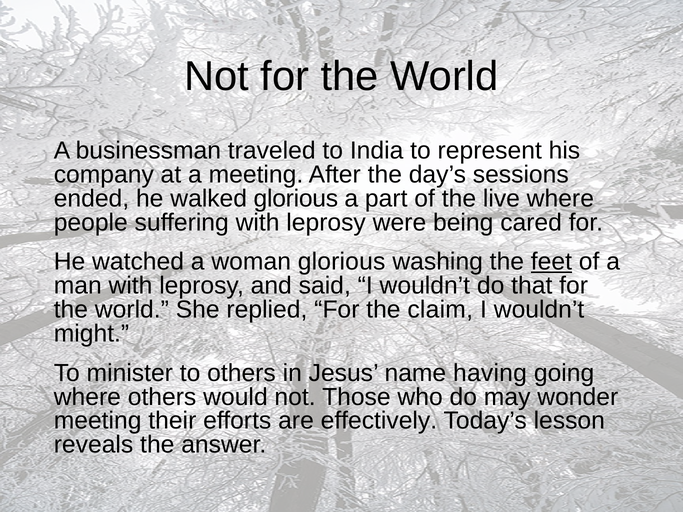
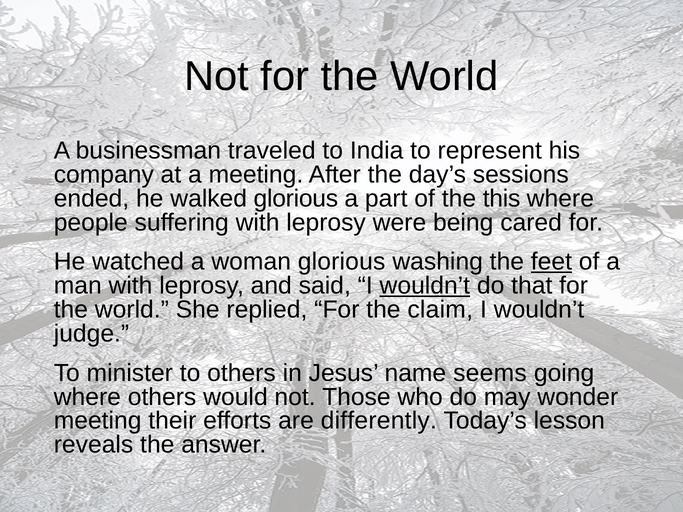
live: live -> this
wouldn’t at (425, 286) underline: none -> present
might: might -> judge
having: having -> seems
effectively: effectively -> differently
